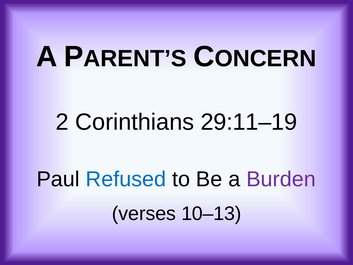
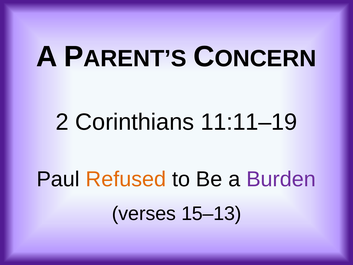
29:11–19: 29:11–19 -> 11:11–19
Refused colour: blue -> orange
10–13: 10–13 -> 15–13
